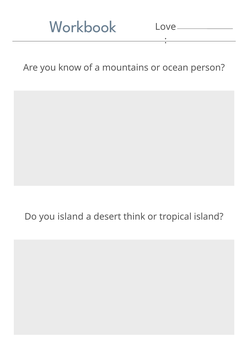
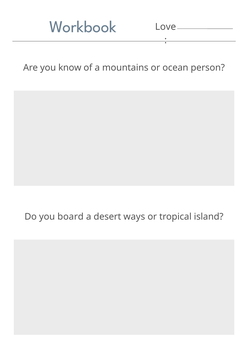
you island: island -> board
think: think -> ways
